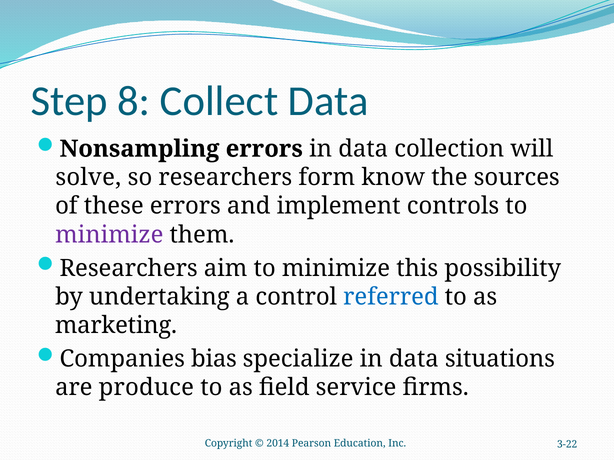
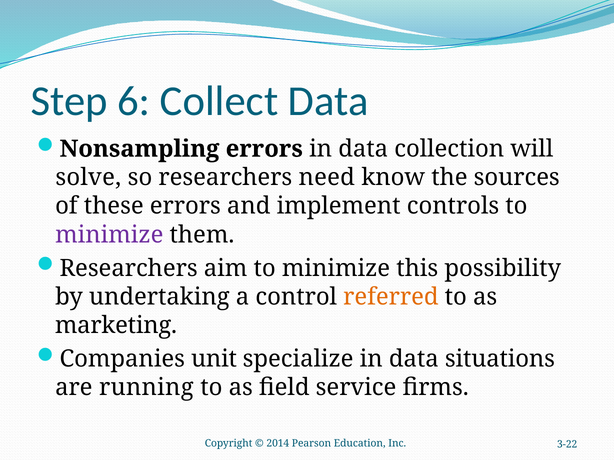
8: 8 -> 6
form: form -> need
referred colour: blue -> orange
bias: bias -> unit
produce: produce -> running
